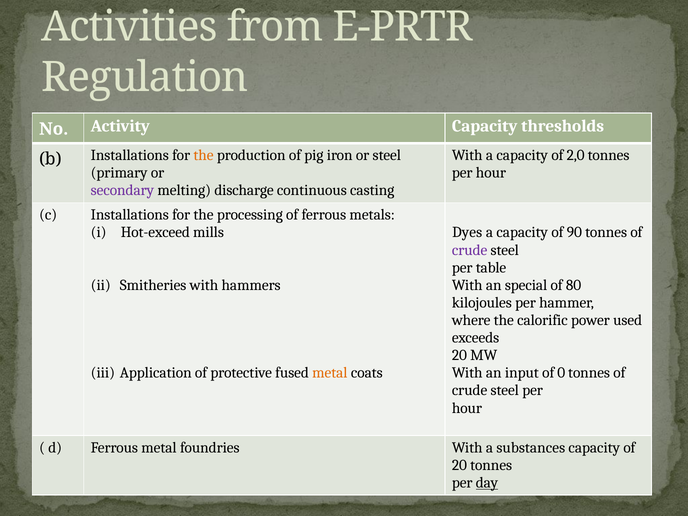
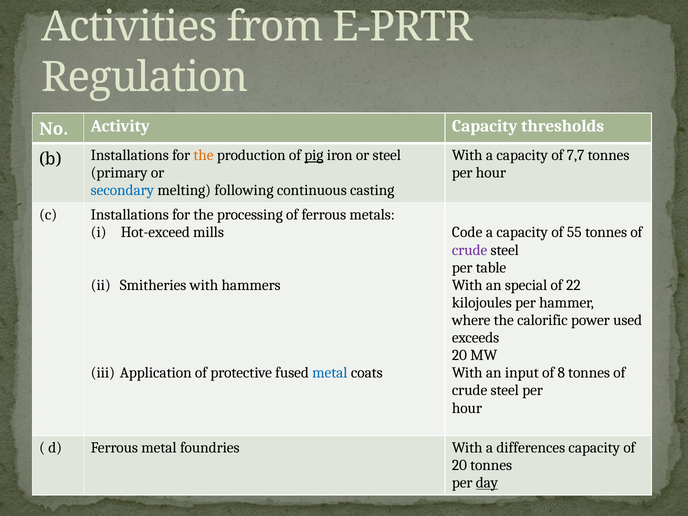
2,0: 2,0 -> 7,7
pig underline: none -> present
secondary colour: purple -> blue
discharge: discharge -> following
Dyes: Dyes -> Code
90: 90 -> 55
80: 80 -> 22
metal at (330, 373) colour: orange -> blue
0: 0 -> 8
substances: substances -> differences
